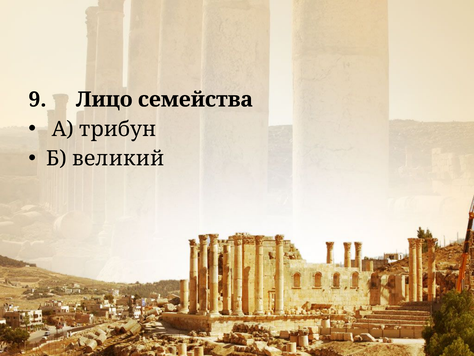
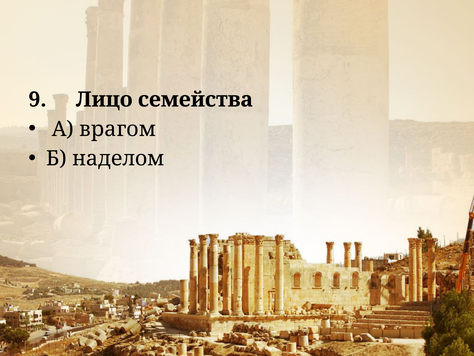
трибун: трибун -> врагом
великий: великий -> наделом
